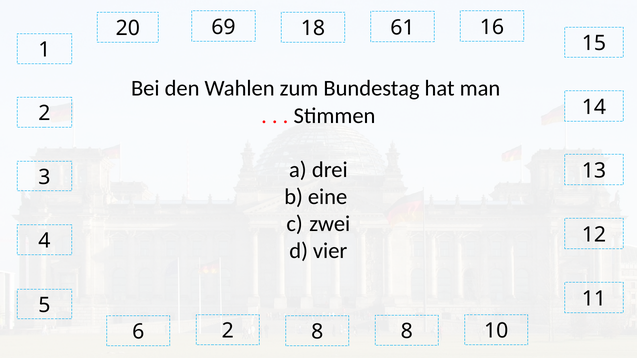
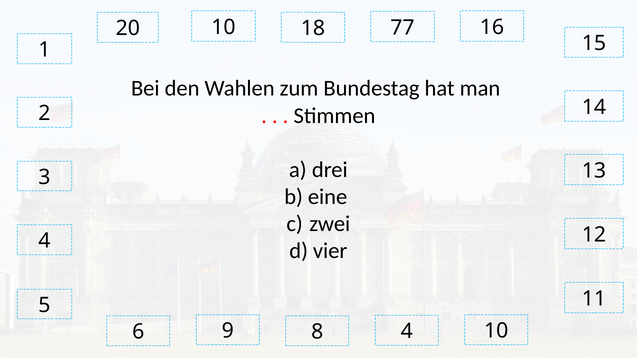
20 69: 69 -> 10
61: 61 -> 77
6 2: 2 -> 9
8 8: 8 -> 4
